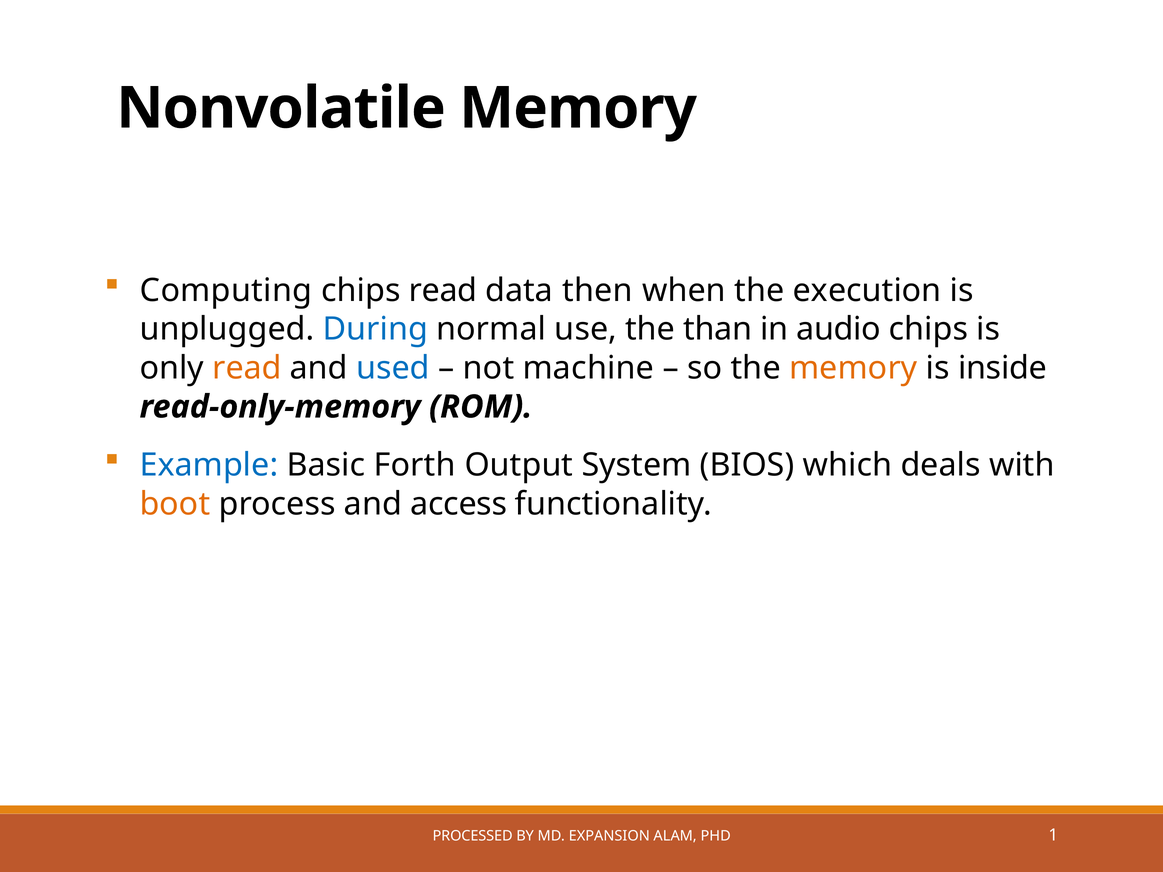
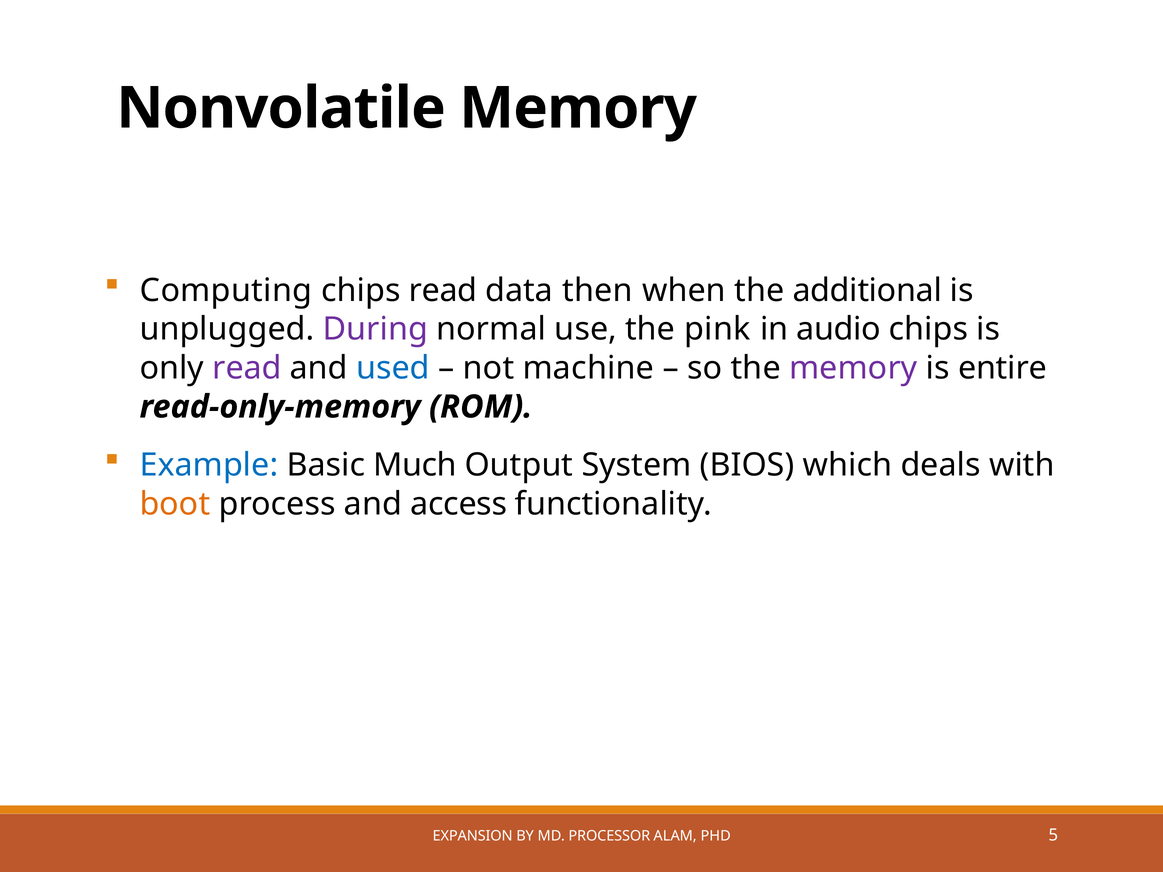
execution: execution -> additional
During colour: blue -> purple
than: than -> pink
read at (247, 368) colour: orange -> purple
memory at (853, 368) colour: orange -> purple
inside: inside -> entire
Forth: Forth -> Much
PROCESSED: PROCESSED -> EXPANSION
EXPANSION: EXPANSION -> PROCESSOR
1: 1 -> 5
